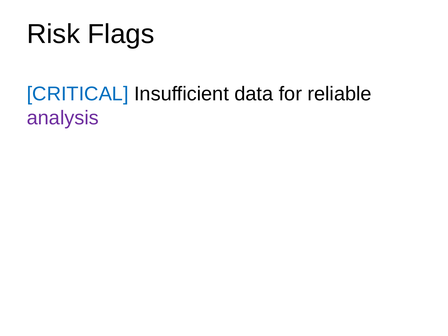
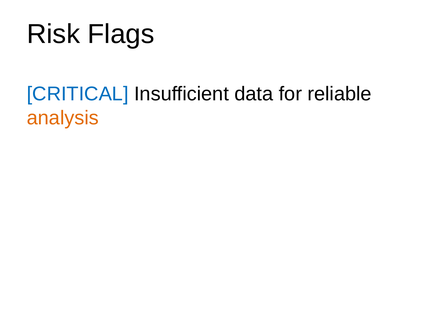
analysis colour: purple -> orange
